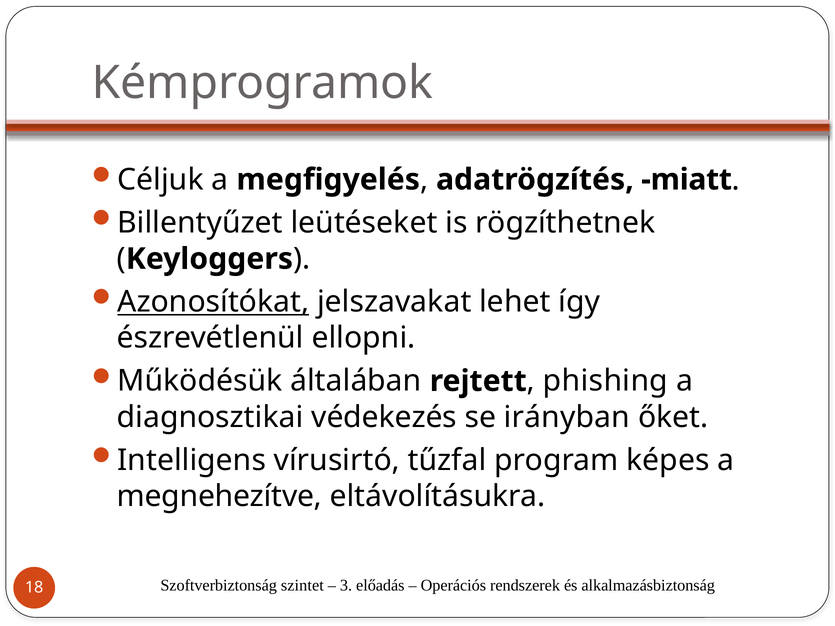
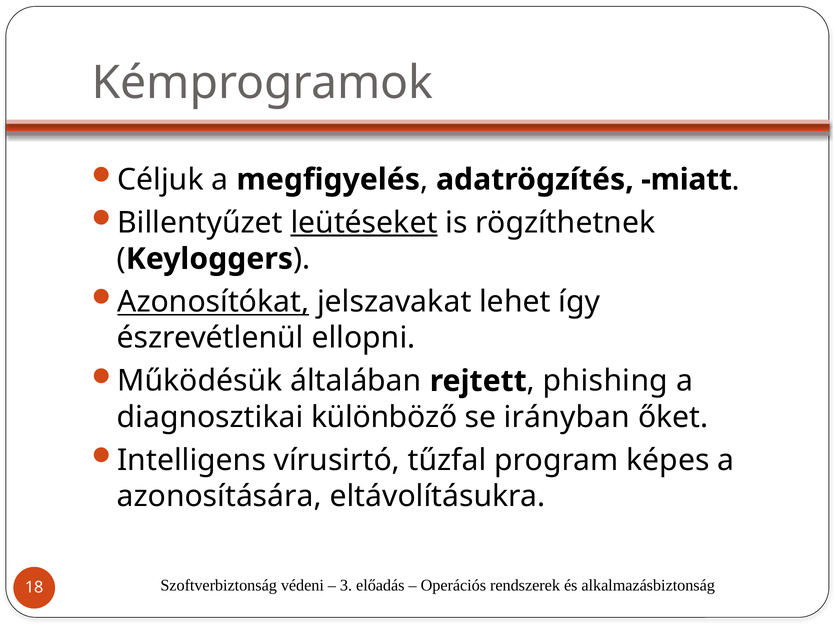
leütéseket underline: none -> present
védekezés: védekezés -> különböző
megnehezítve: megnehezítve -> azonosítására
szintet: szintet -> védeni
